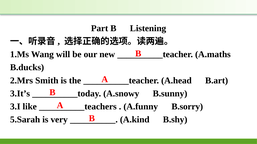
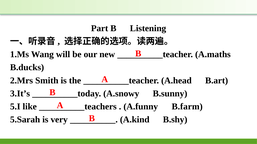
3.I: 3.I -> 5.I
B.sorry: B.sorry -> B.farm
